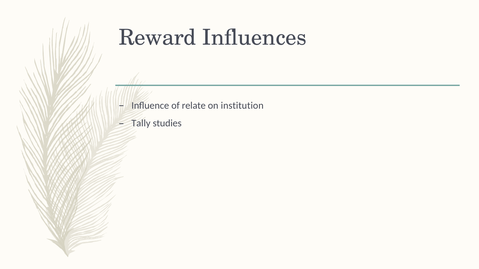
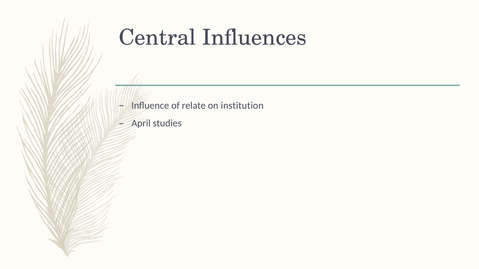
Reward: Reward -> Central
Tally: Tally -> April
